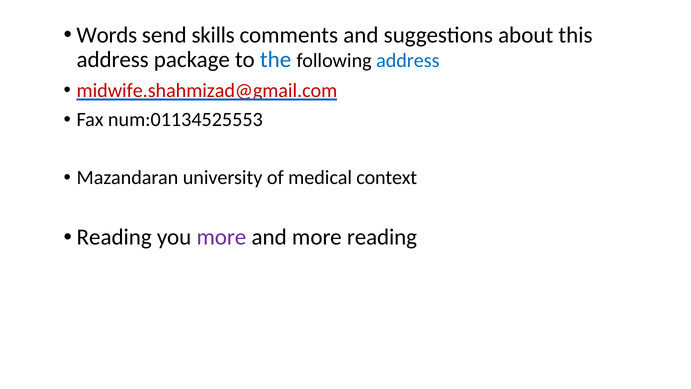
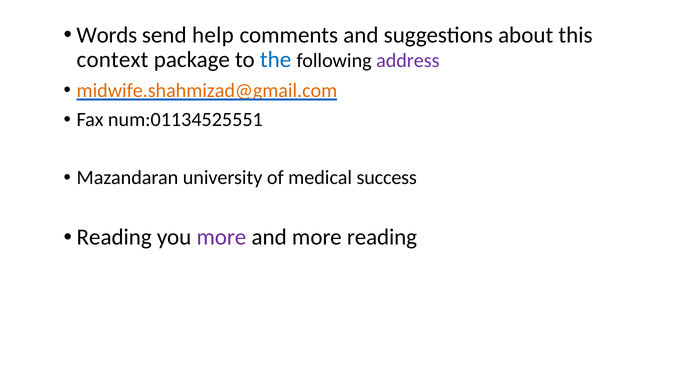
skills: skills -> help
address at (113, 60): address -> context
address at (408, 61) colour: blue -> purple
midwife.shahmizad@gmail.com colour: red -> orange
num:01134525553: num:01134525553 -> num:01134525551
context: context -> success
